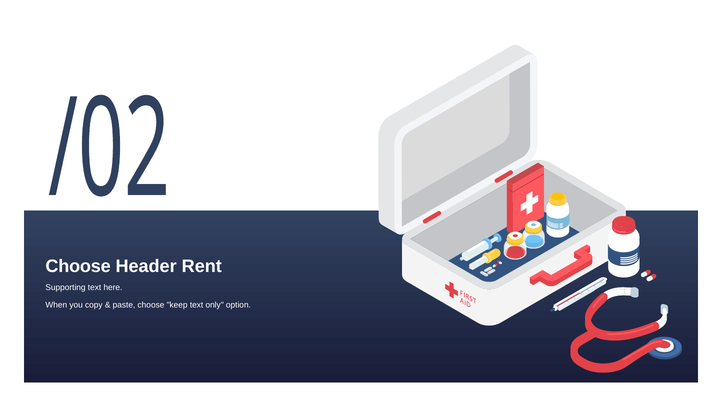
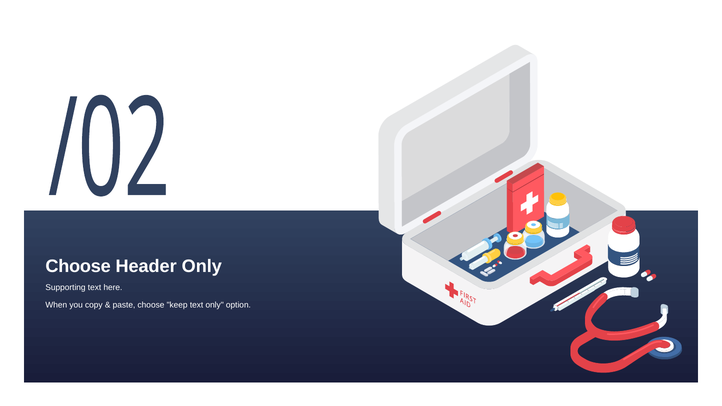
Header Rent: Rent -> Only
